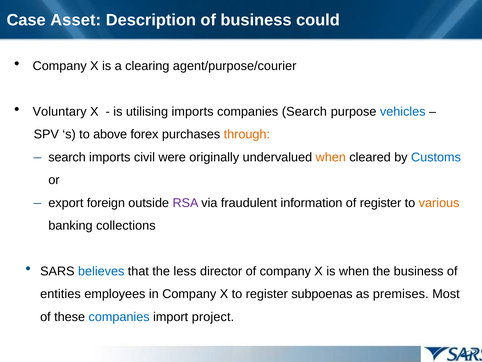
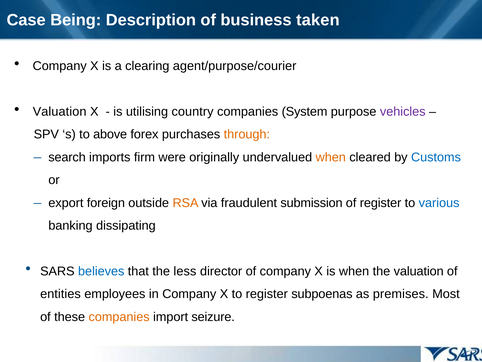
Asset: Asset -> Being
could: could -> taken
Voluntary at (60, 112): Voluntary -> Valuation
utilising imports: imports -> country
companies Search: Search -> System
vehicles colour: blue -> purple
civil: civil -> firm
RSA colour: purple -> orange
information: information -> submission
various colour: orange -> blue
collections: collections -> dissipating
the business: business -> valuation
companies at (119, 316) colour: blue -> orange
project: project -> seizure
